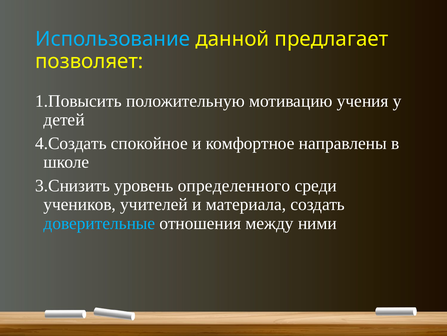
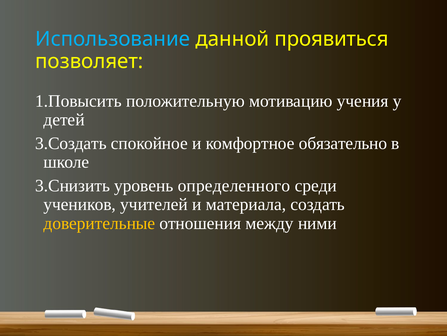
предлагает: предлагает -> проявиться
4.Создать: 4.Создать -> 3.Создать
направлены: направлены -> обязательно
доверительные colour: light blue -> yellow
